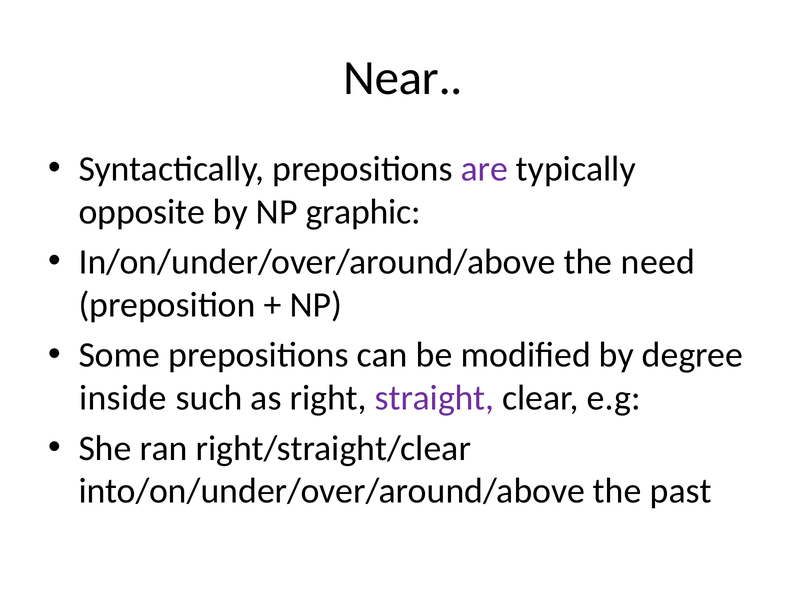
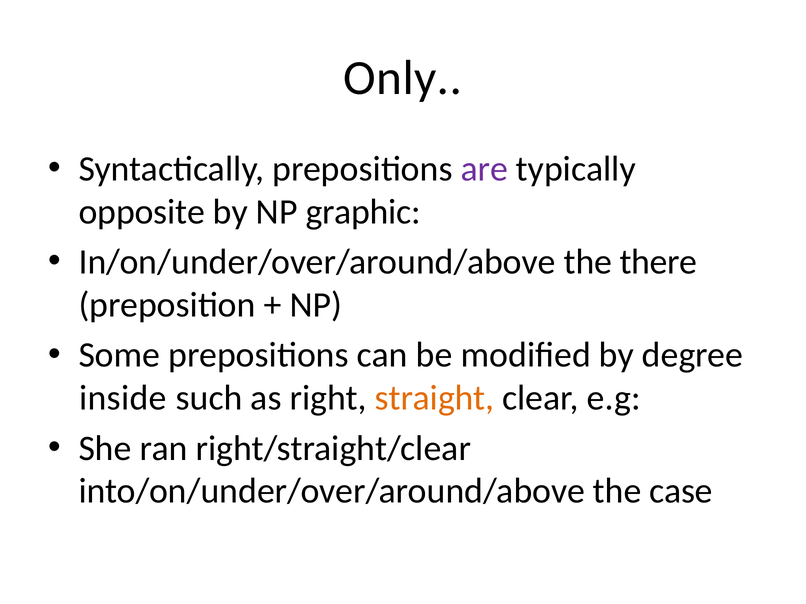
Near: Near -> Only
need: need -> there
straight colour: purple -> orange
past: past -> case
